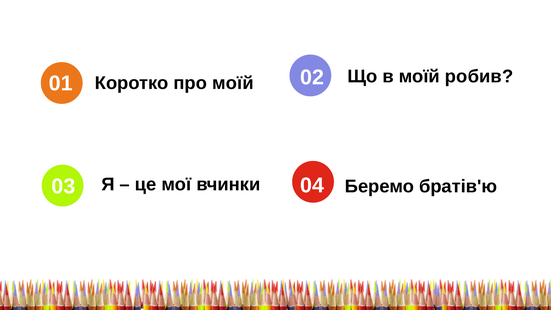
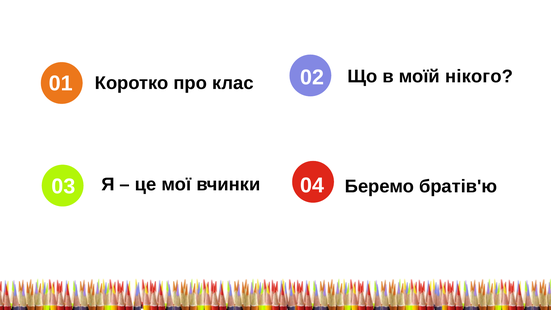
робив: робив -> нікого
про моїй: моїй -> клас
